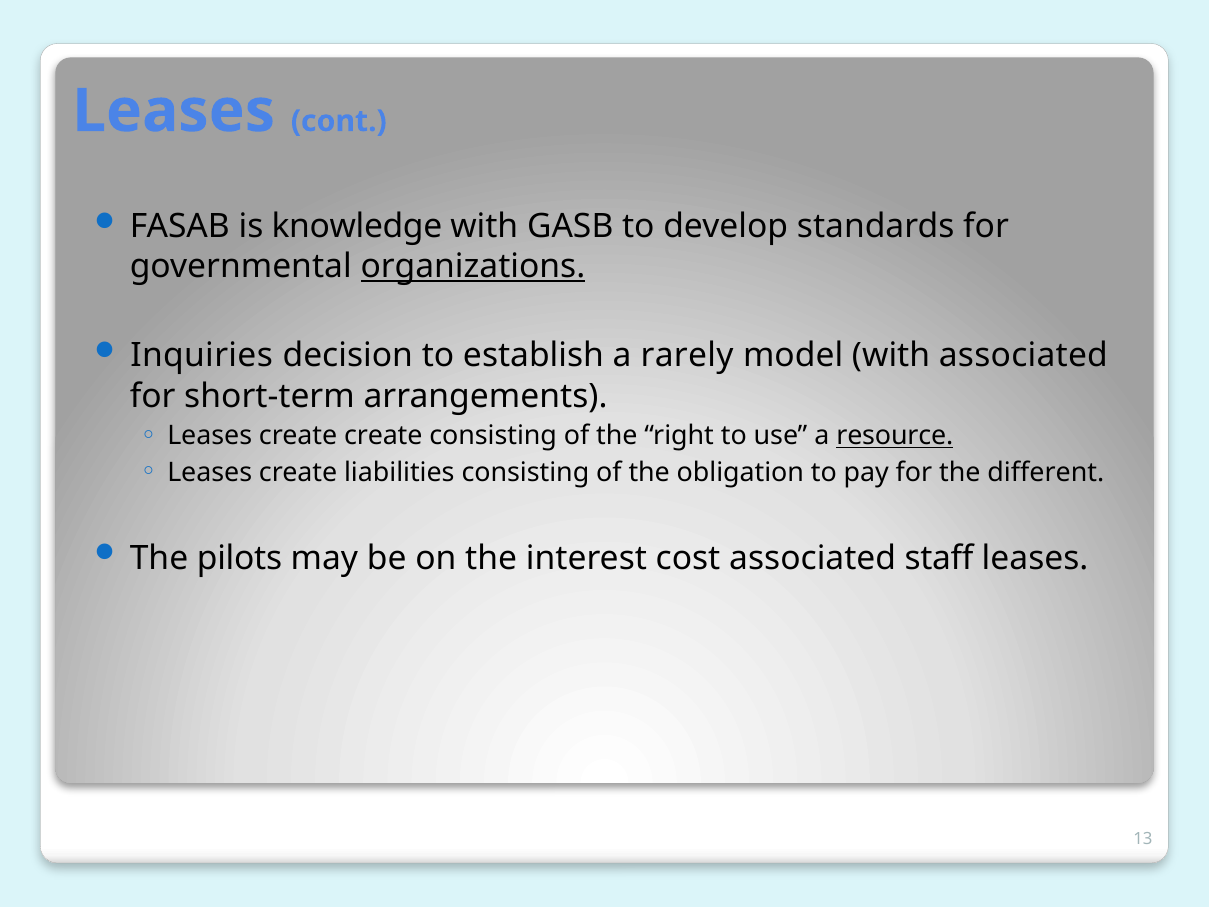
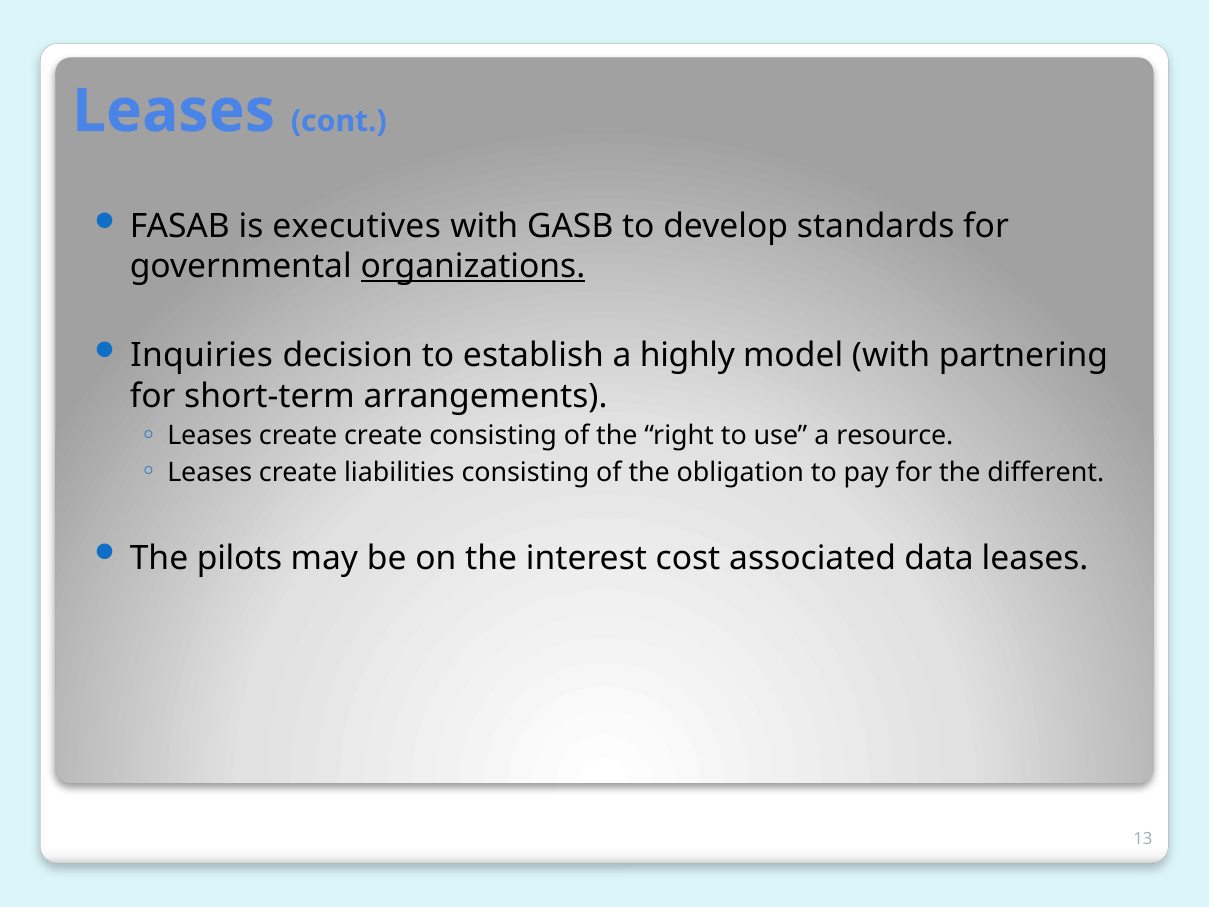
knowledge: knowledge -> executives
rarely: rarely -> highly
with associated: associated -> partnering
resource underline: present -> none
staff: staff -> data
